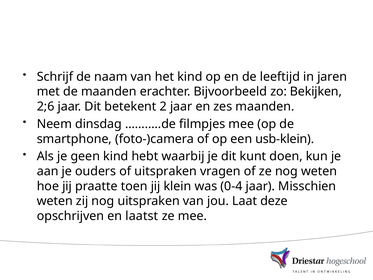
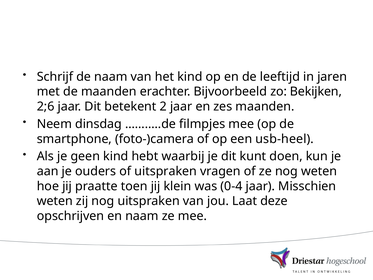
usb-klein: usb-klein -> usb-heel
en laatst: laatst -> naam
